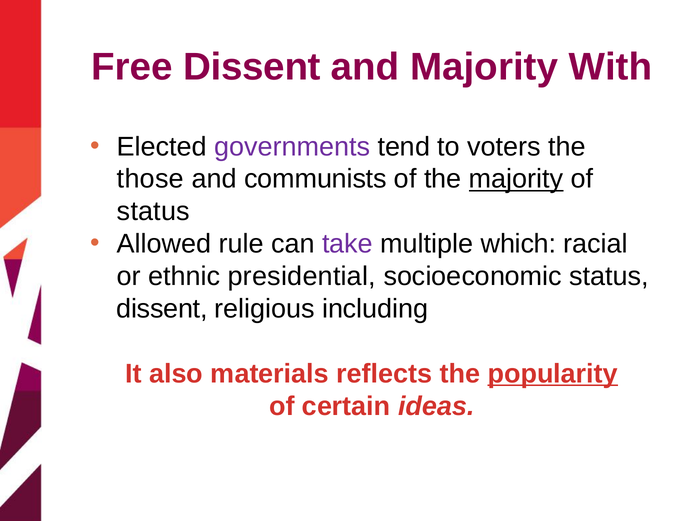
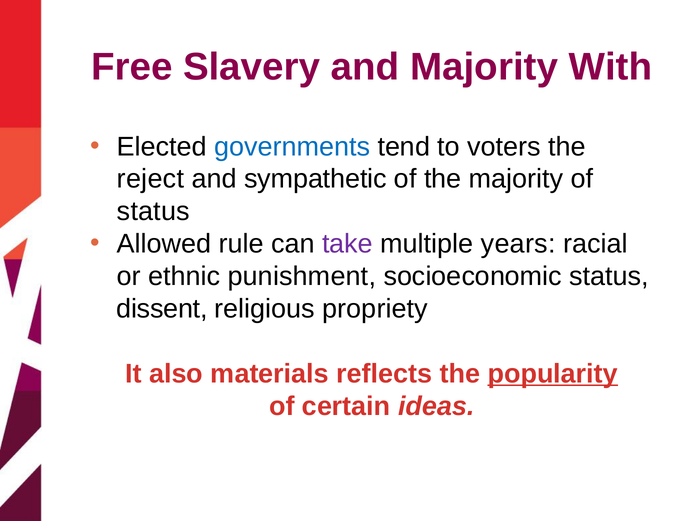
Free Dissent: Dissent -> Slavery
governments colour: purple -> blue
those: those -> reject
communists: communists -> sympathetic
majority at (516, 179) underline: present -> none
which: which -> years
presidential: presidential -> punishment
including: including -> propriety
